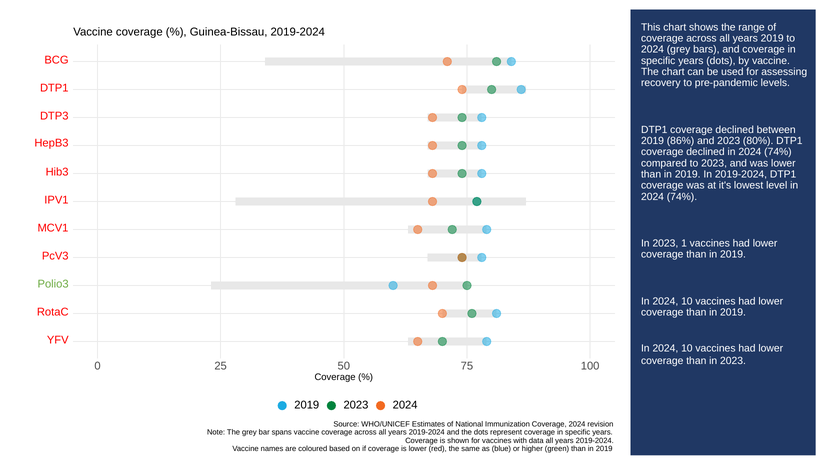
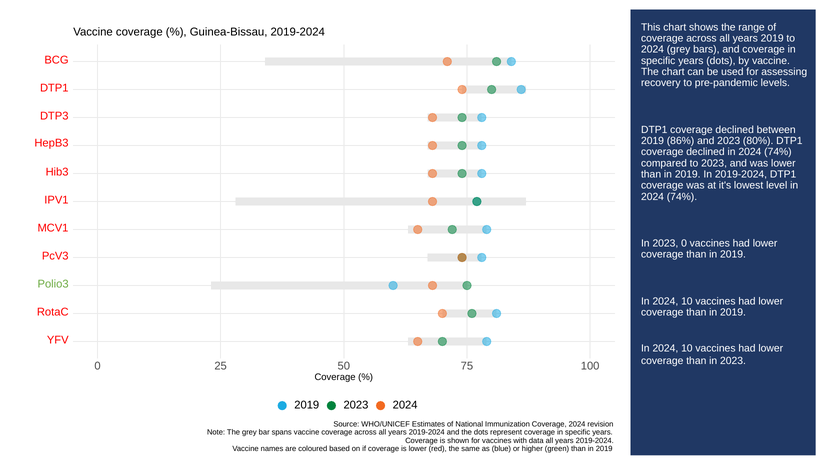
2023 1: 1 -> 0
